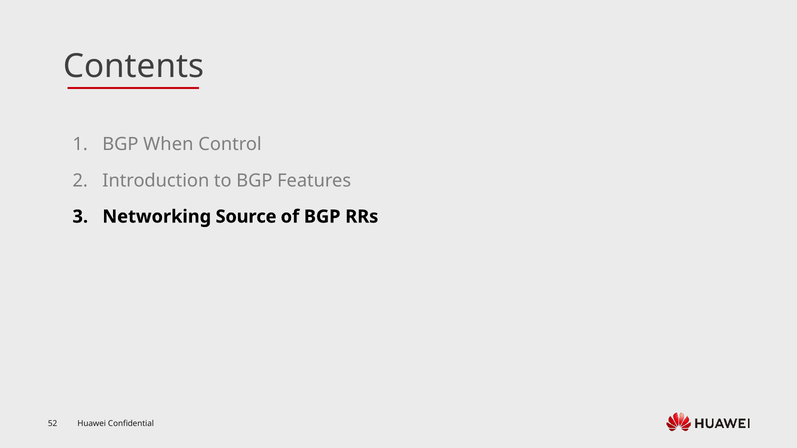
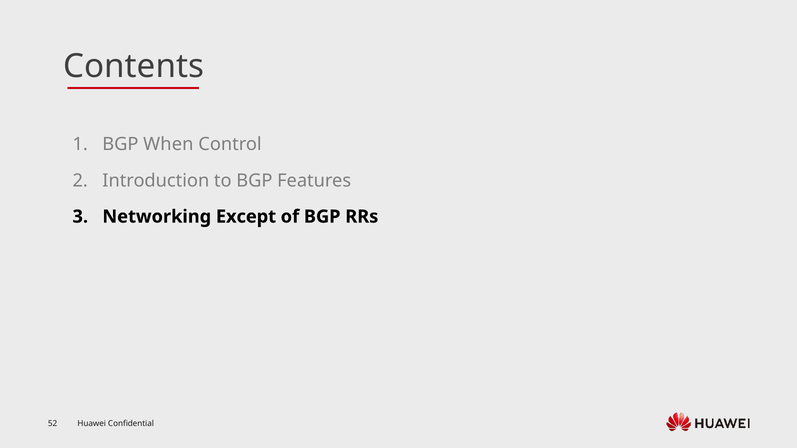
Source: Source -> Except
